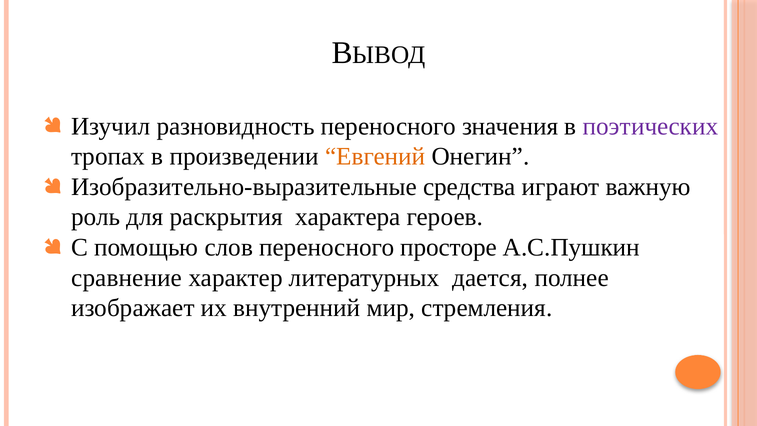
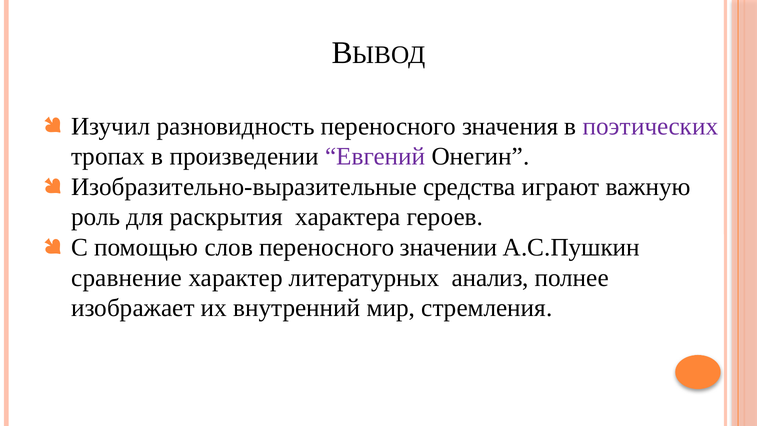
Евгений colour: orange -> purple
просторе: просторе -> значении
дается: дается -> анализ
